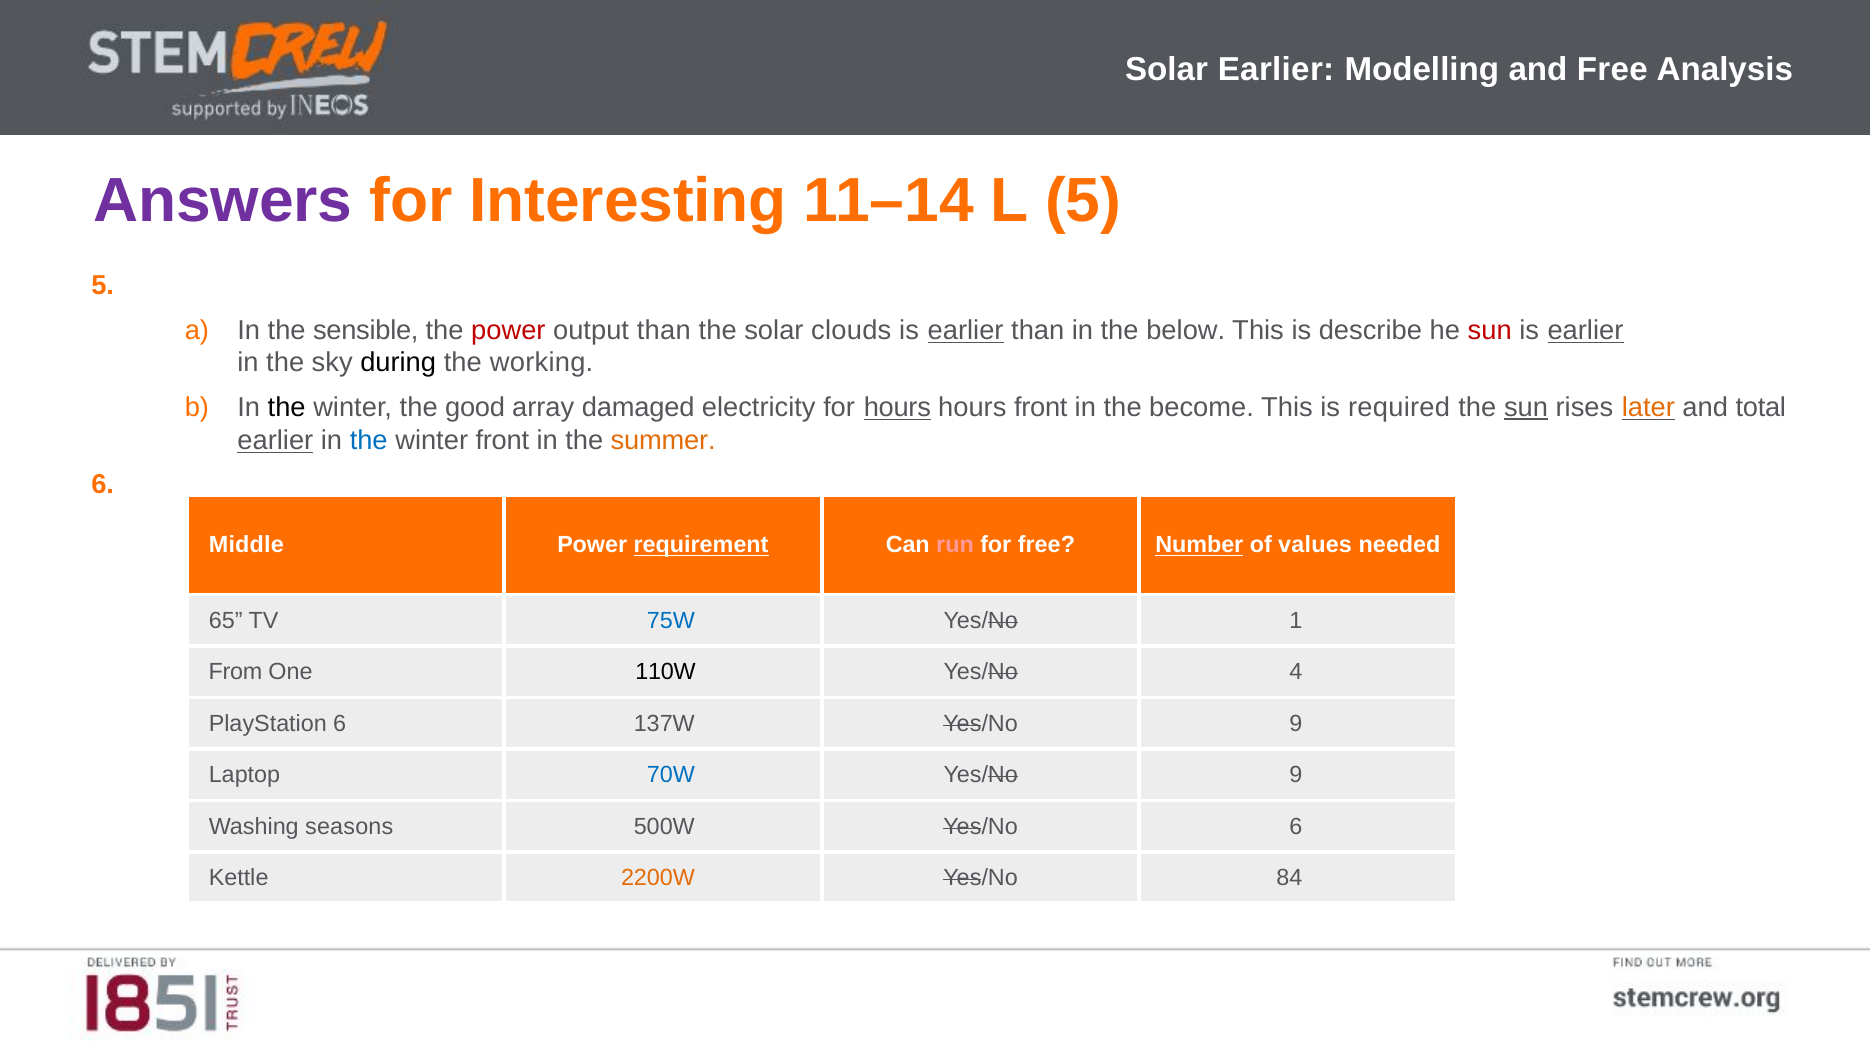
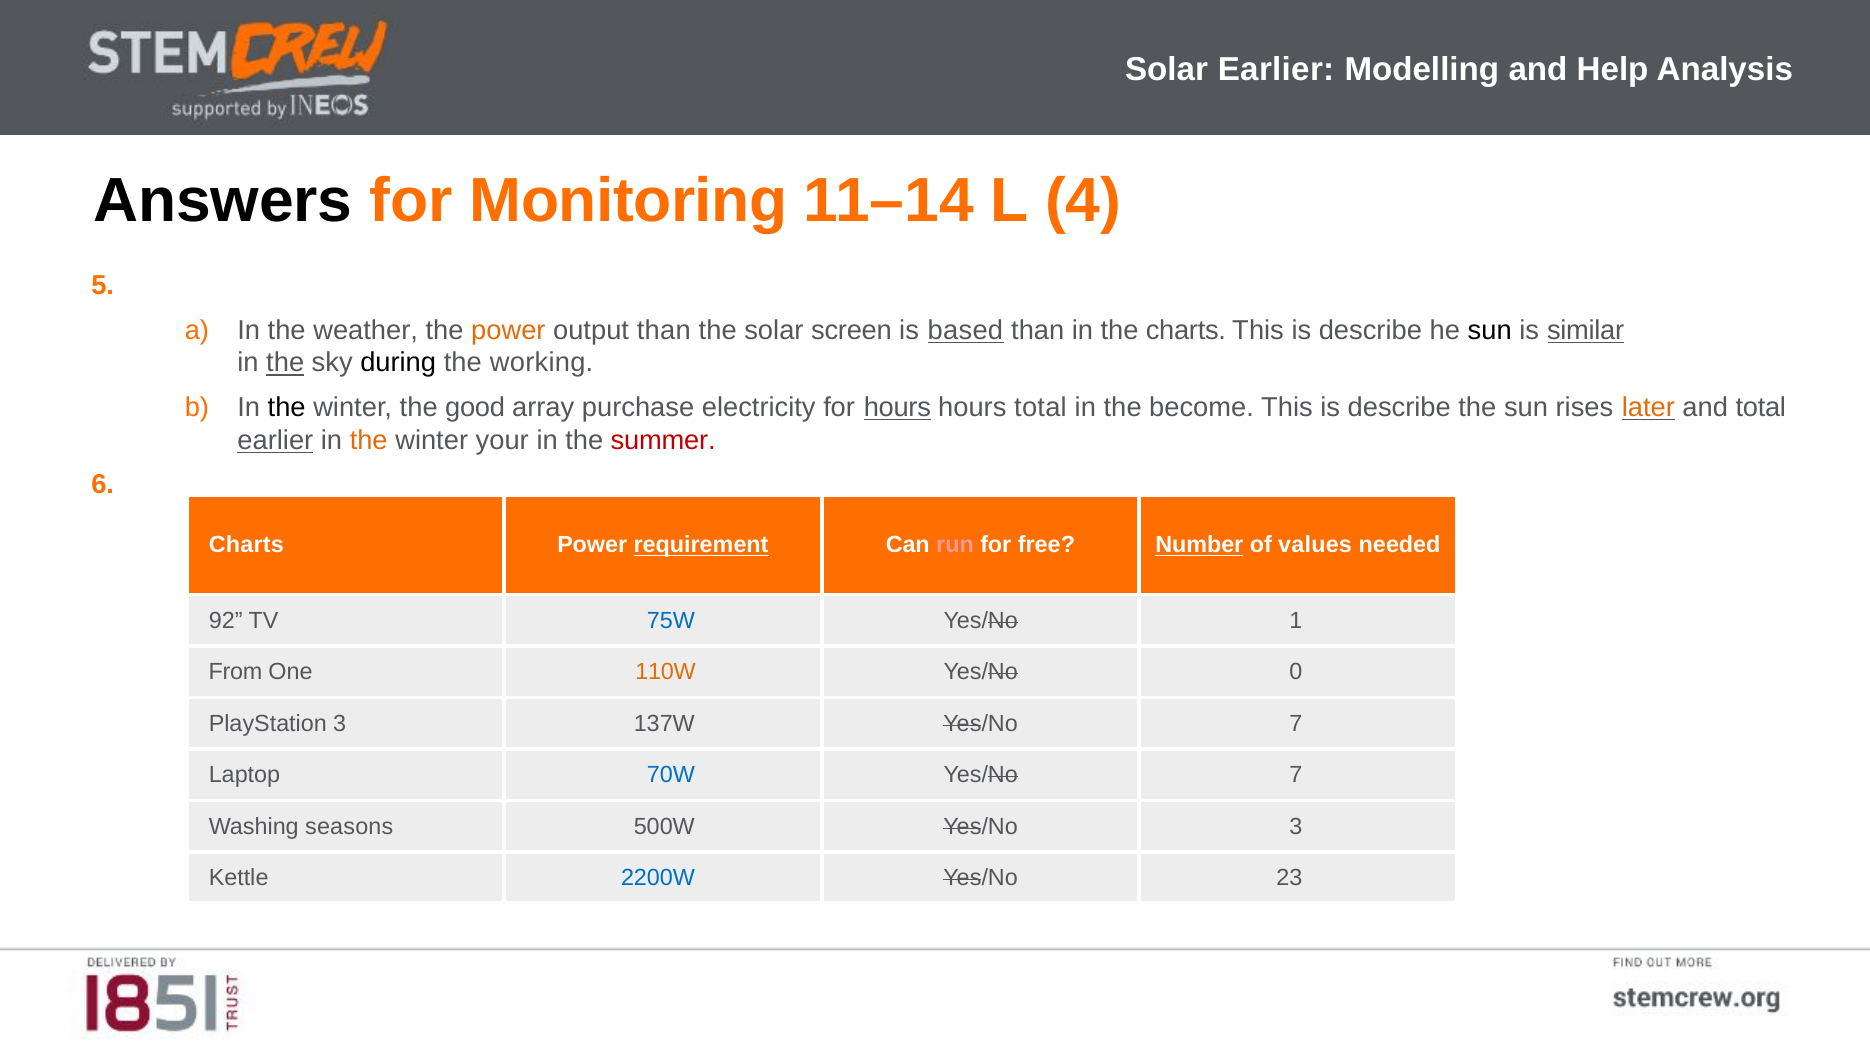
and Free: Free -> Help
Answers colour: purple -> black
Interesting: Interesting -> Monitoring
L 5: 5 -> 4
sensible: sensible -> weather
power at (508, 330) colour: red -> orange
clouds: clouds -> screen
earlier at (966, 330): earlier -> based
the below: below -> charts
sun at (1490, 330) colour: red -> black
earlier at (1585, 330): earlier -> similar
the at (285, 363) underline: none -> present
damaged: damaged -> purchase
hours front: front -> total
required at (1399, 407): required -> describe
sun at (1526, 407) underline: present -> none
the at (369, 440) colour: blue -> orange
winter front: front -> your
summer colour: orange -> red
Middle at (246, 545): Middle -> Charts
65: 65 -> 92
110W colour: black -> orange
4: 4 -> 0
PlayStation 6: 6 -> 3
137W Yes/No 9: 9 -> 7
9 at (1296, 775): 9 -> 7
Yes/No 6: 6 -> 3
2200W colour: orange -> blue
84: 84 -> 23
